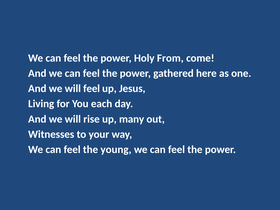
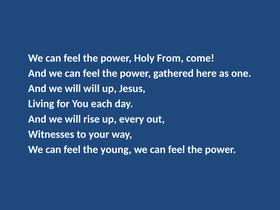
will feel: feel -> will
many: many -> every
